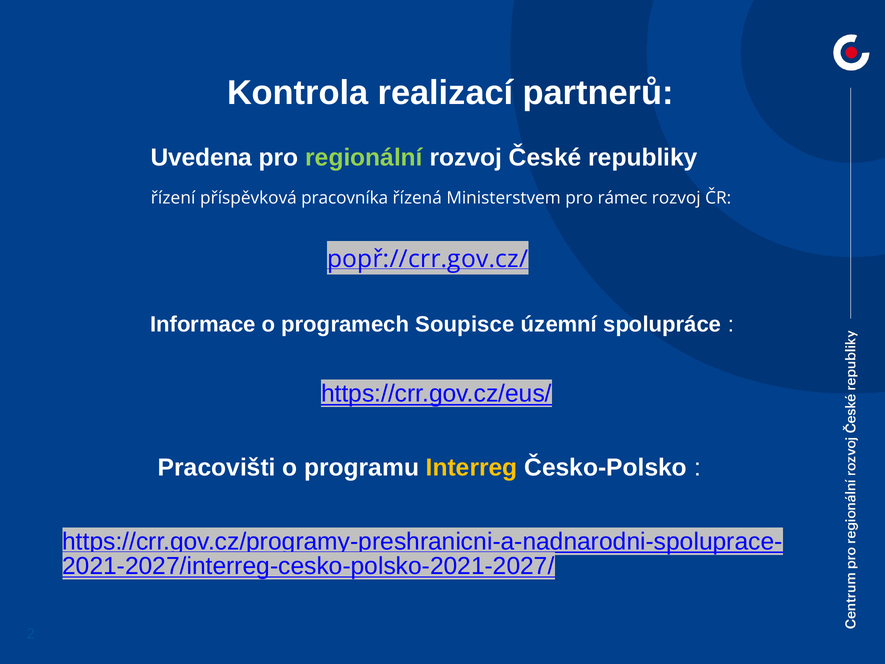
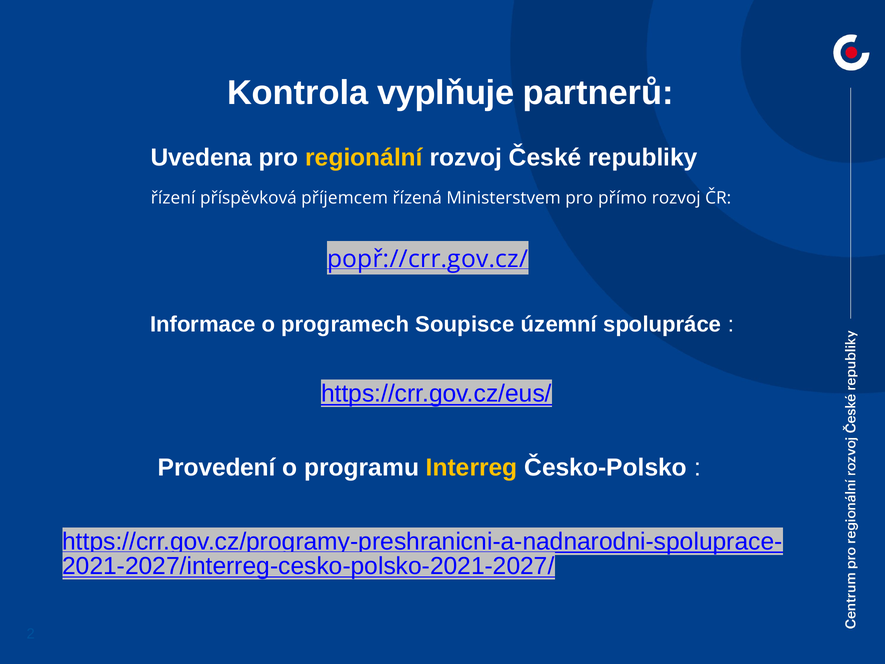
realizací: realizací -> vyplňuje
regionální colour: light green -> yellow
pracovníka: pracovníka -> příjemcem
rámec: rámec -> přímo
Pracovišti: Pracovišti -> Provedení
